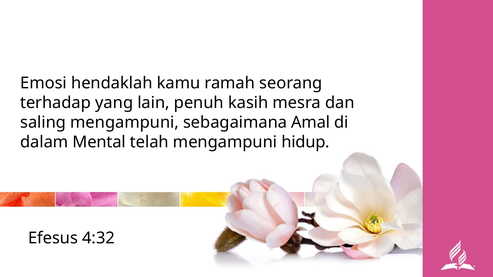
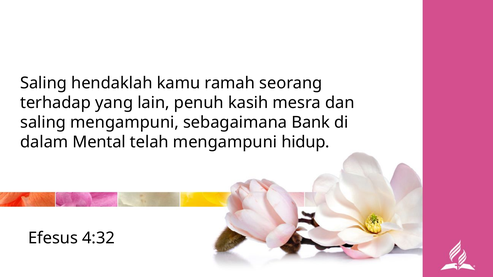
Emosi at (44, 83): Emosi -> Saling
Amal: Amal -> Bank
